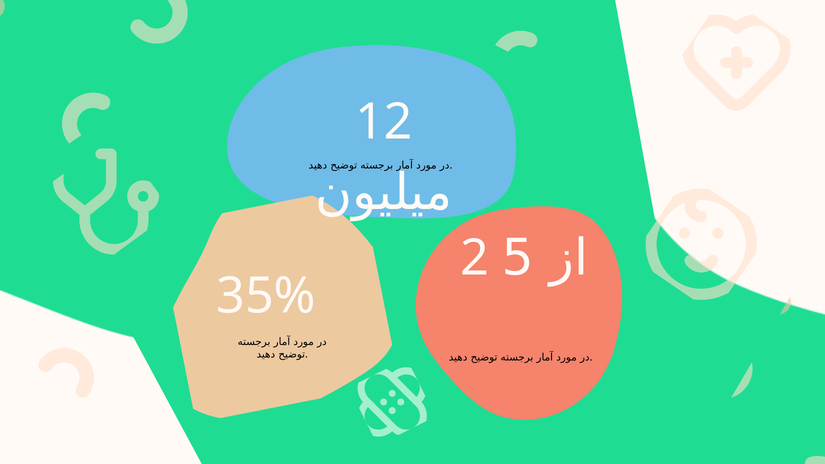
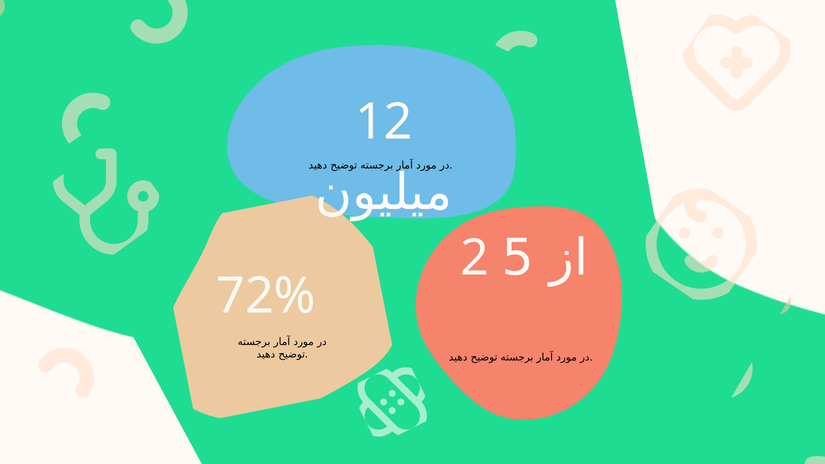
35%: 35% -> 72%
